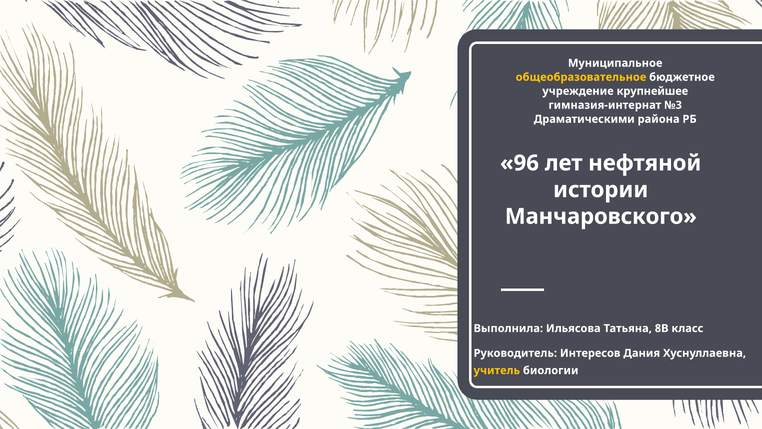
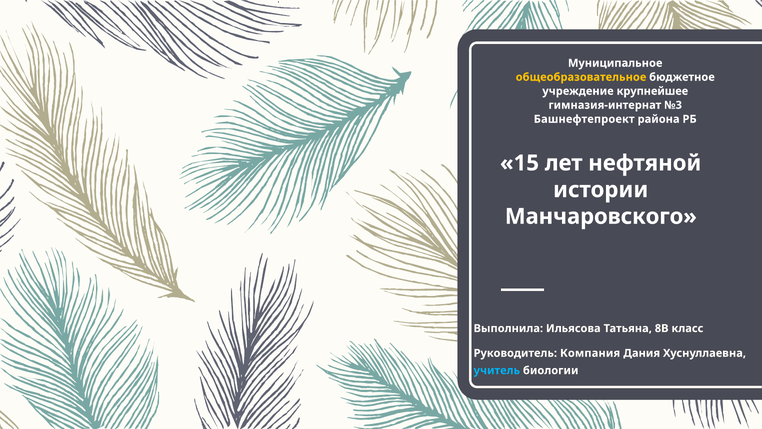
Драматическими: Драматическими -> Башнефтепроект
96: 96 -> 15
Интересов: Интересов -> Компания
учитель colour: yellow -> light blue
